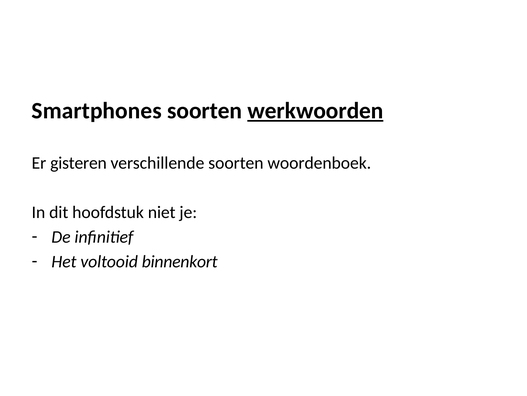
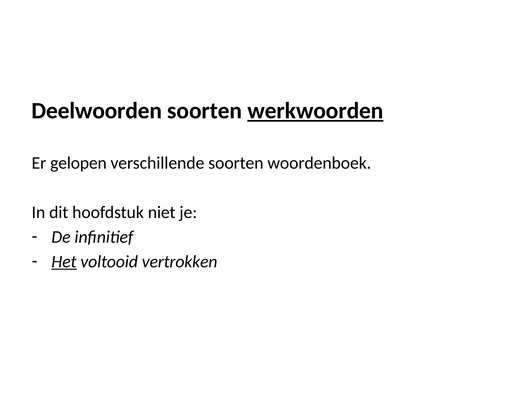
Smartphones: Smartphones -> Deelwoorden
gisteren: gisteren -> gelopen
Het underline: none -> present
binnenkort: binnenkort -> vertrokken
